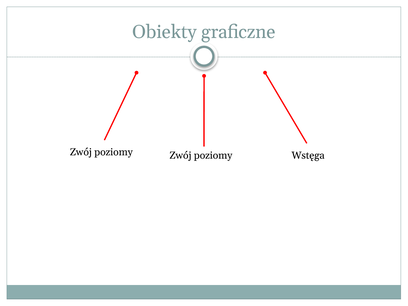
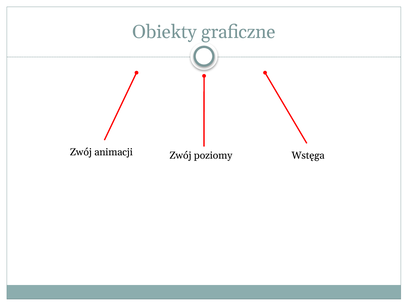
poziomy at (114, 152): poziomy -> animacji
